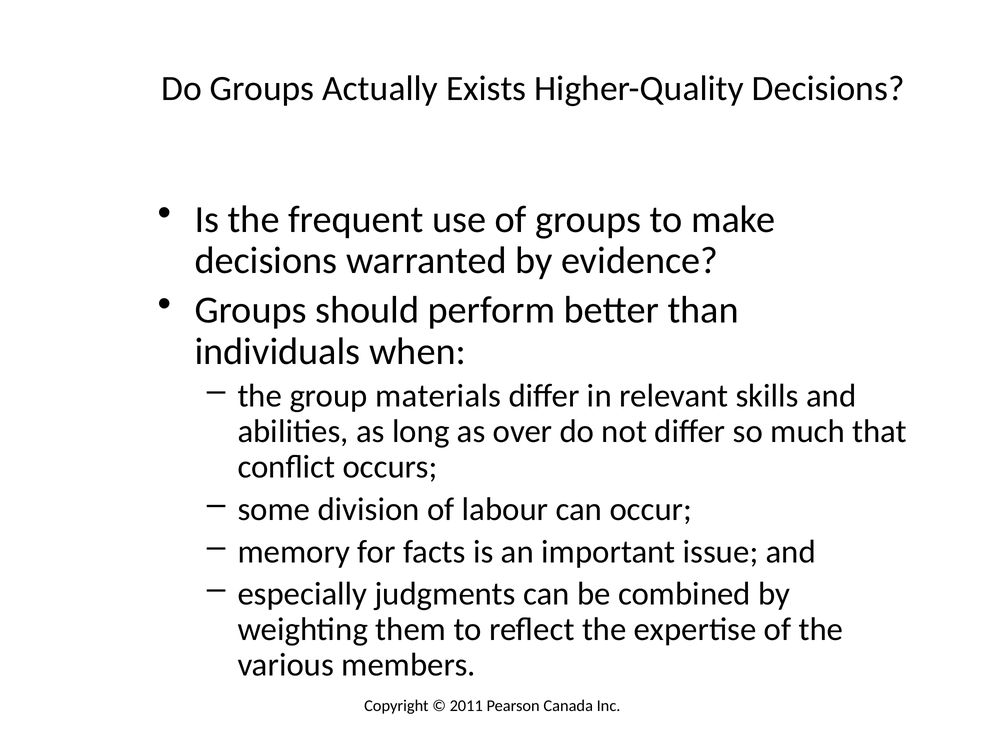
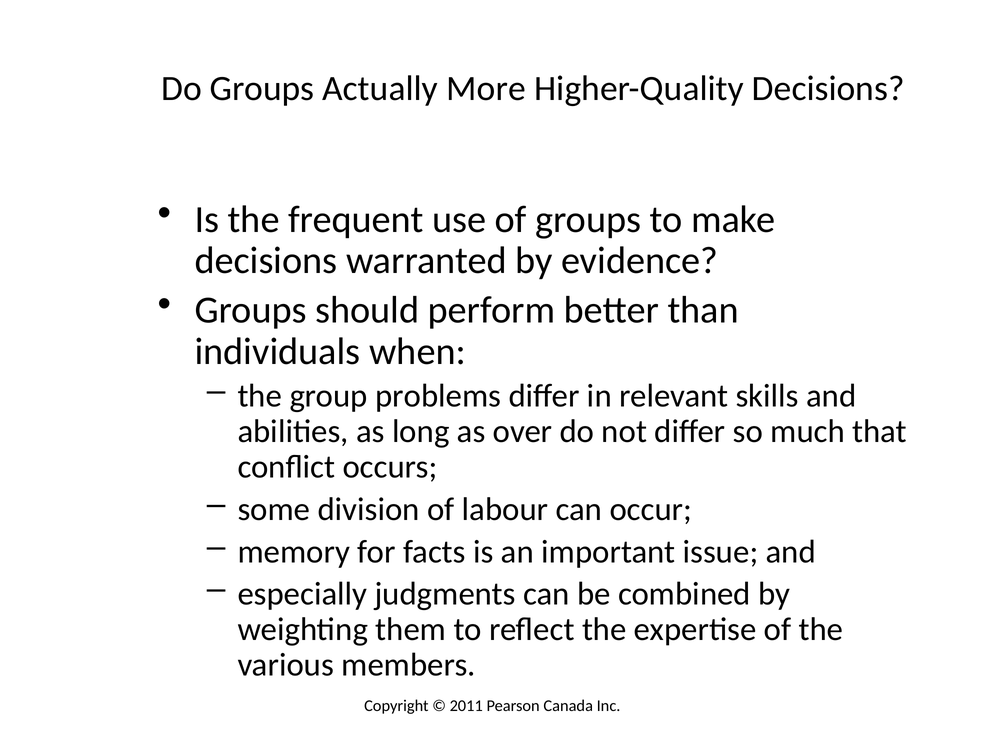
Exists: Exists -> More
materials: materials -> problems
